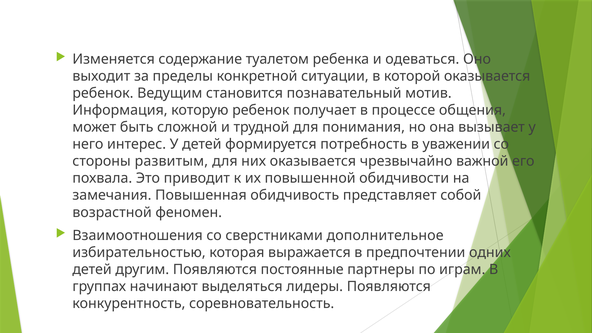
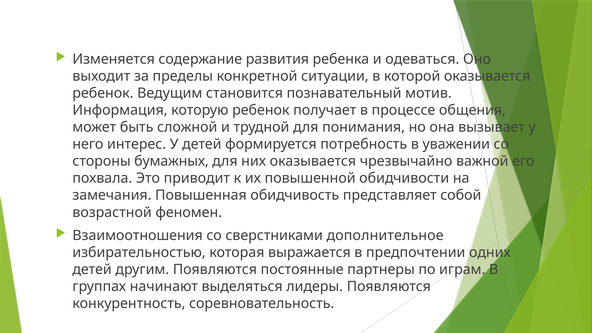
туалетом: туалетом -> развития
развитым: развитым -> бумажных
